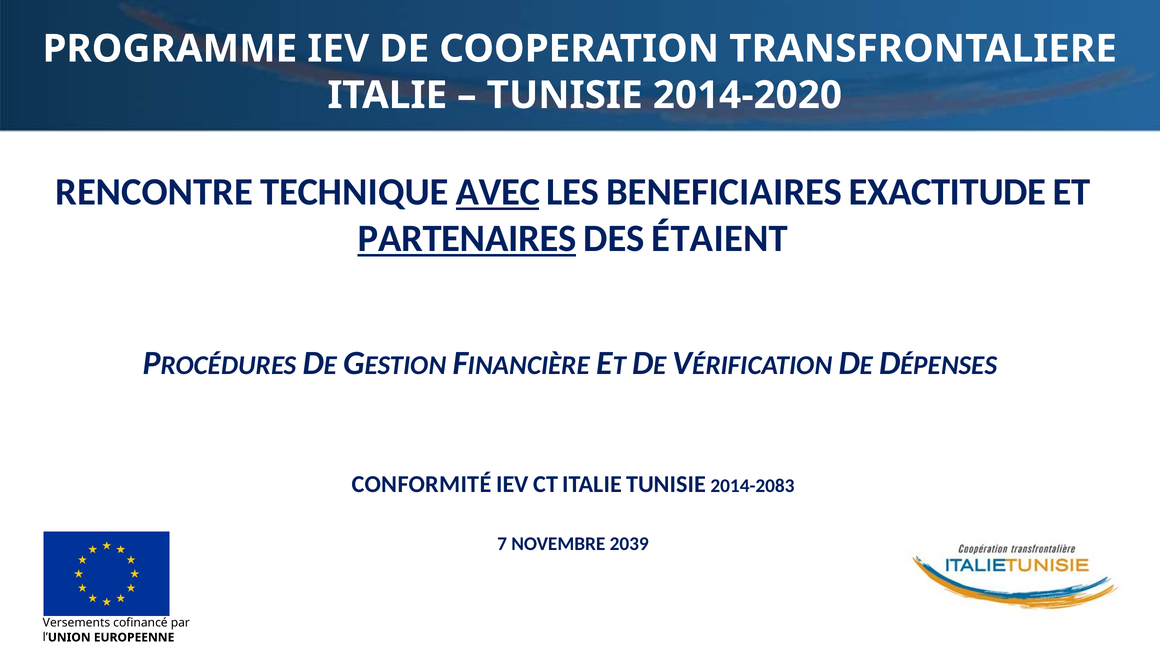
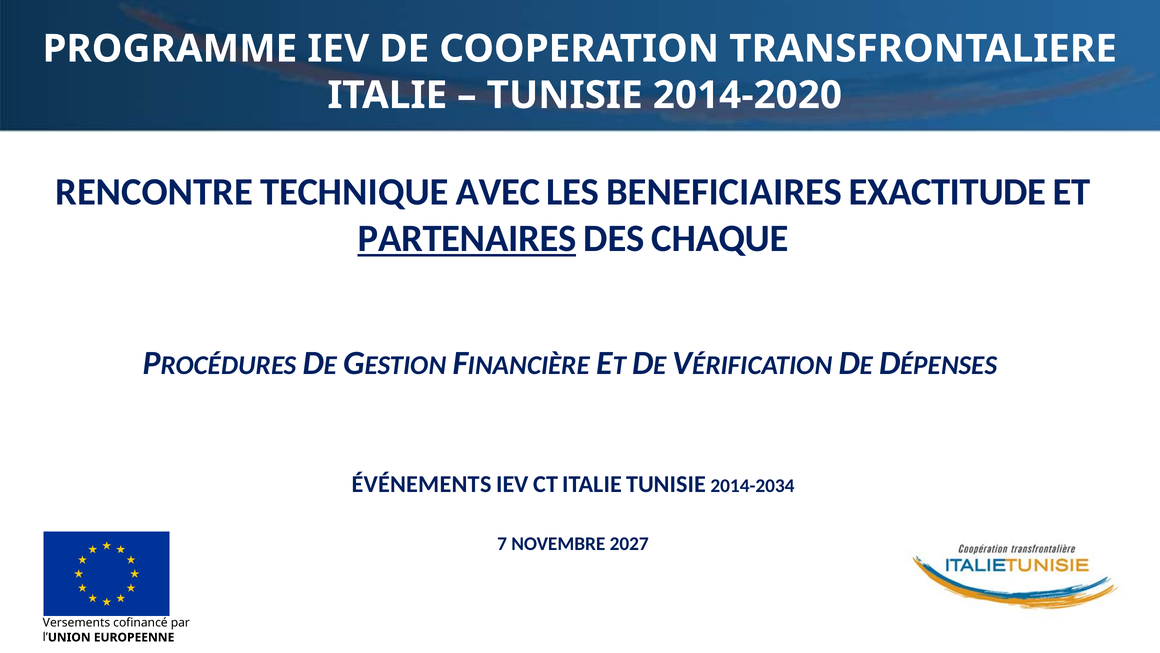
AVEC underline: present -> none
ÉTAIENT: ÉTAIENT -> CHAQUE
CONFORMITÉ: CONFORMITÉ -> ÉVÉNEMENTS
2014-2083: 2014-2083 -> 2014-2034
2039: 2039 -> 2027
